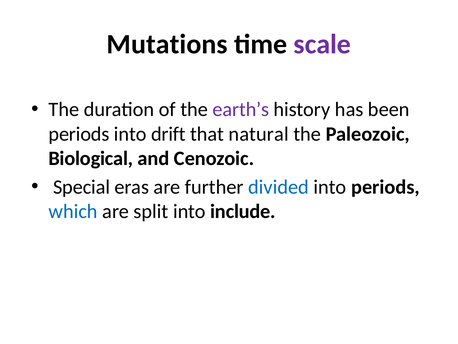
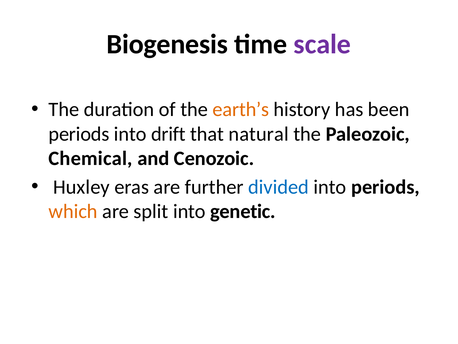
Mutations: Mutations -> Biogenesis
earth’s colour: purple -> orange
Biological: Biological -> Chemical
Special: Special -> Huxley
which colour: blue -> orange
include: include -> genetic
